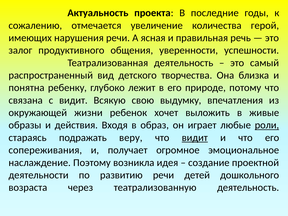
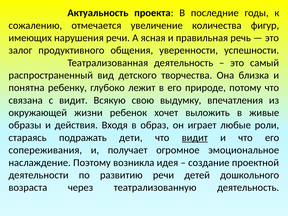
герой: герой -> фигур
роли underline: present -> none
веру: веру -> дети
